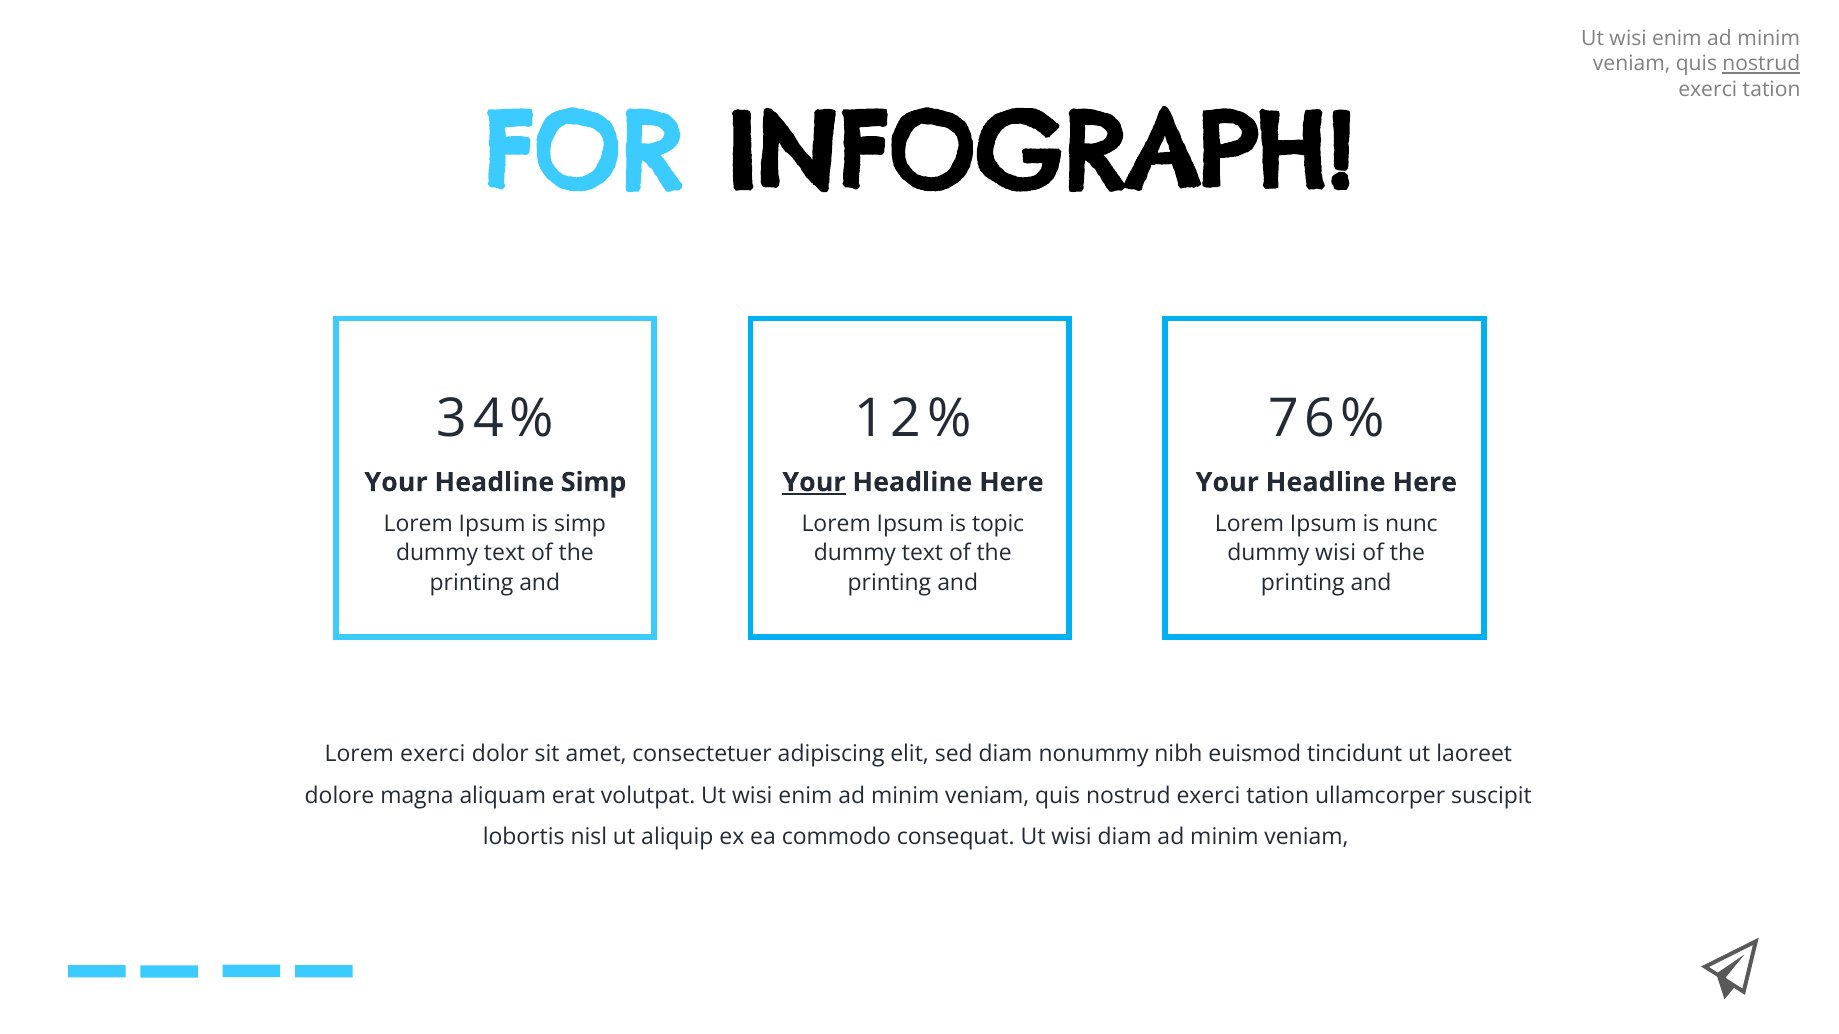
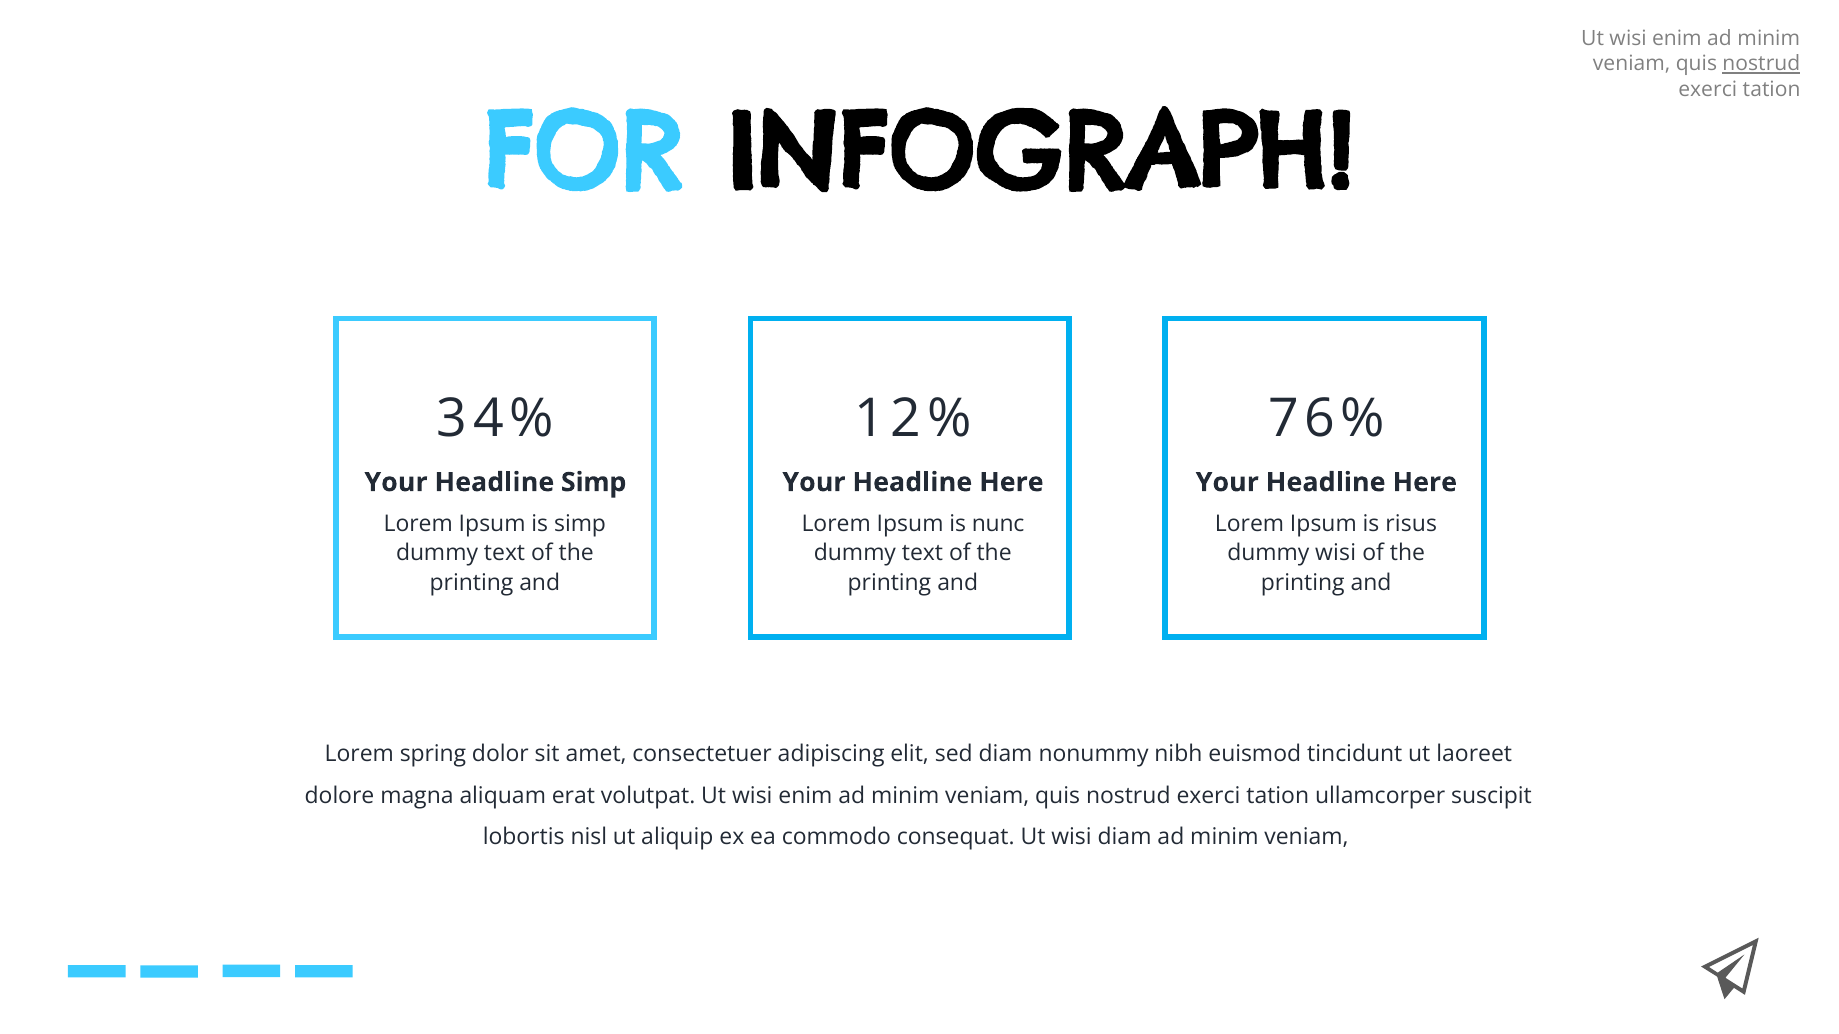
Your at (814, 483) underline: present -> none
topic: topic -> nunc
nunc: nunc -> risus
Lorem exerci: exerci -> spring
